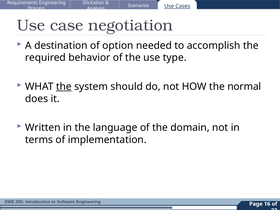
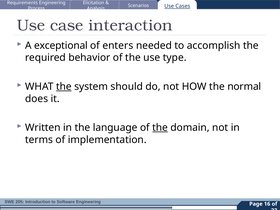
negotiation: negotiation -> interaction
destination: destination -> exceptional
option: option -> enters
the at (160, 128) underline: none -> present
